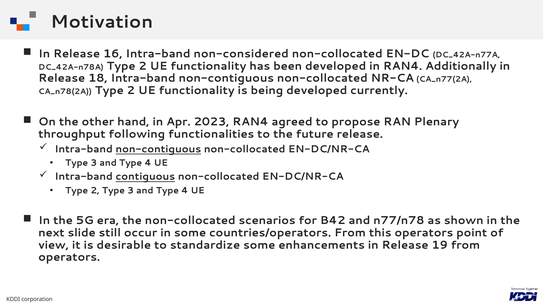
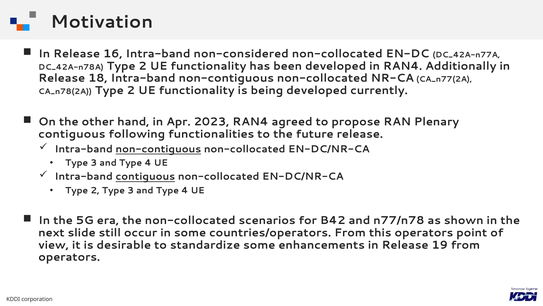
throughput at (72, 134): throughput -> contiguous
